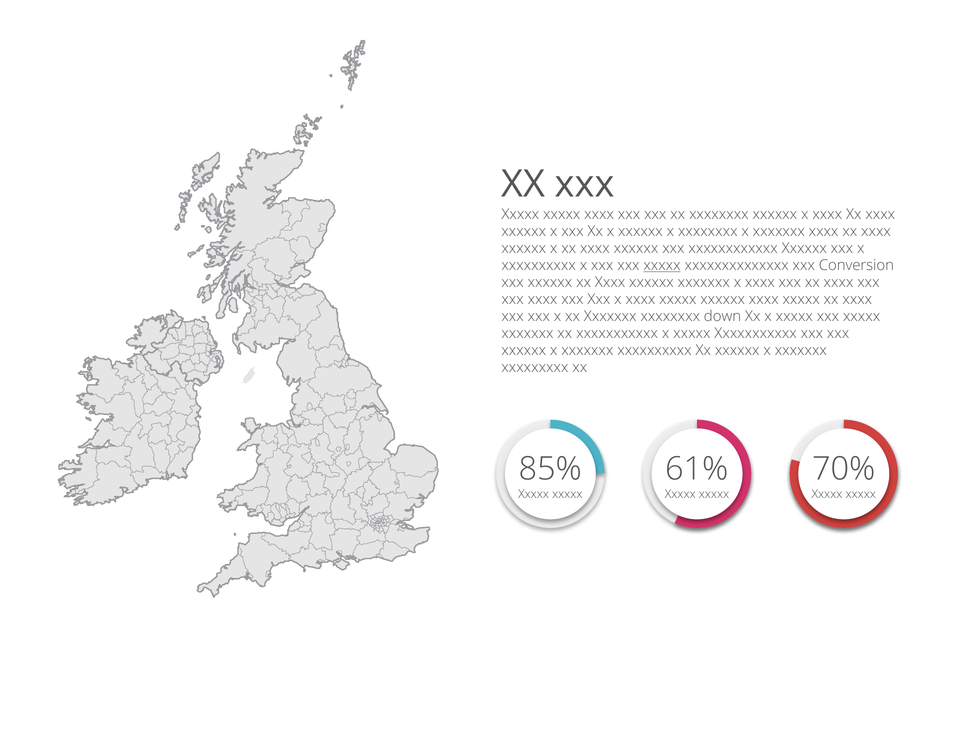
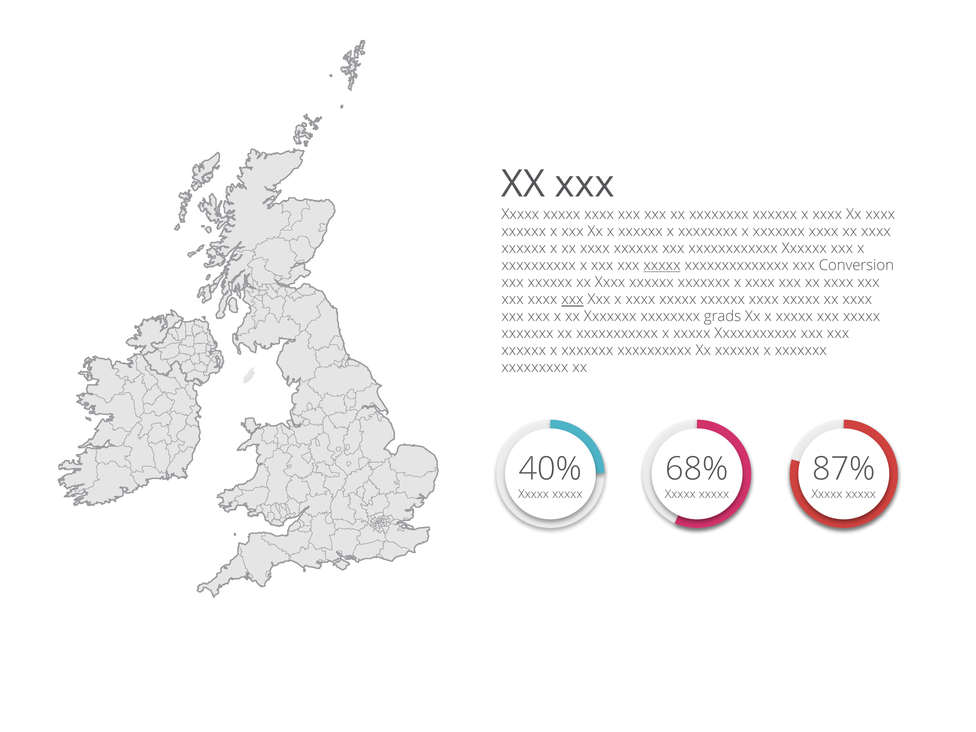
xxx at (572, 299) underline: none -> present
down: down -> grads
85%: 85% -> 40%
61%: 61% -> 68%
70%: 70% -> 87%
